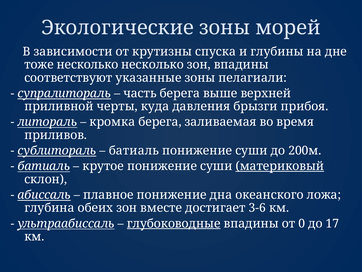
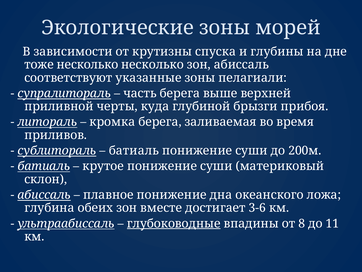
зон впадины: впадины -> абиссаль
давления: давления -> глубиной
материковый underline: present -> none
0: 0 -> 8
17: 17 -> 11
